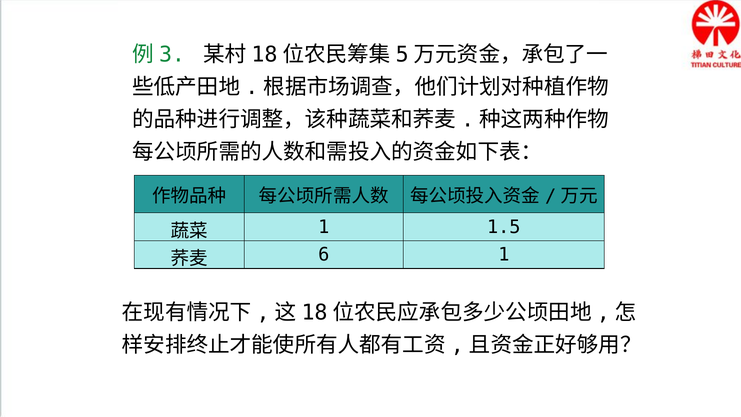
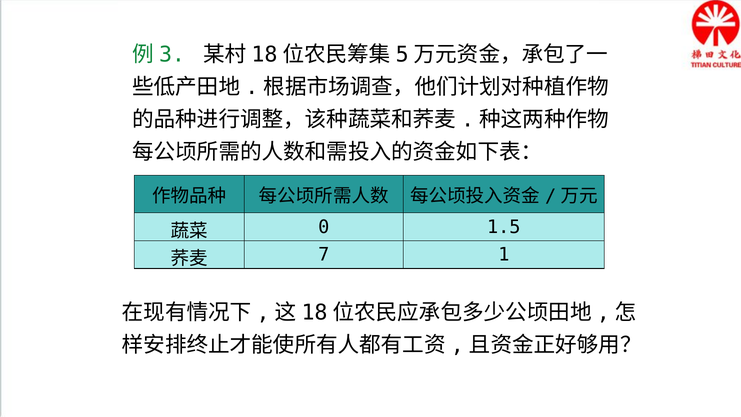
1 at (324, 227): 1 -> 0
6: 6 -> 7
